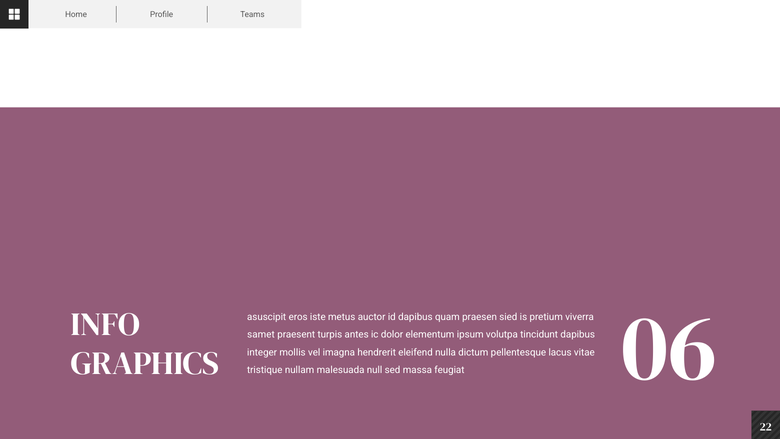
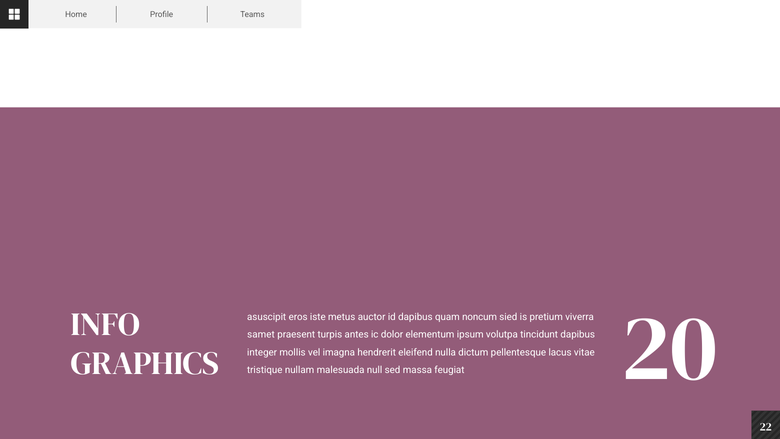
praesen: praesen -> noncum
06: 06 -> 20
